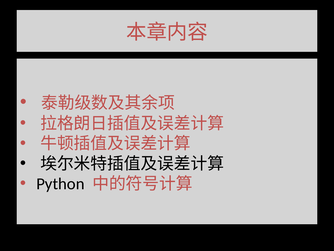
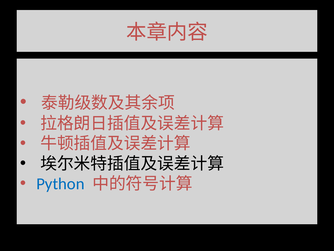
Python colour: black -> blue
